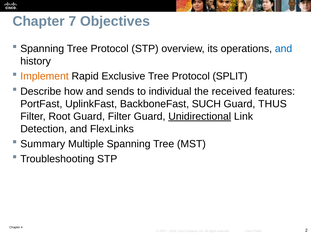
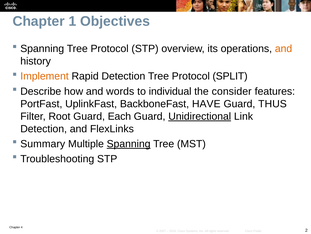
7: 7 -> 1
and at (284, 49) colour: blue -> orange
Rapid Exclusive: Exclusive -> Detection
sends: sends -> words
received: received -> consider
SUCH: SUCH -> HAVE
Guard Filter: Filter -> Each
Spanning at (129, 143) underline: none -> present
